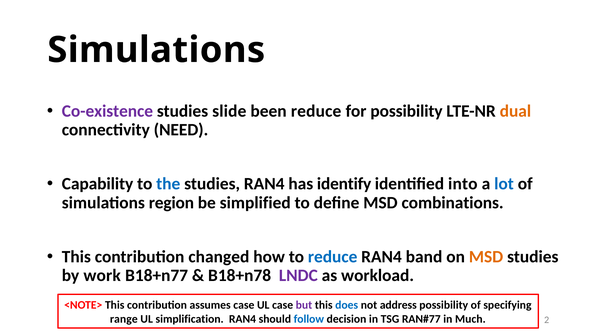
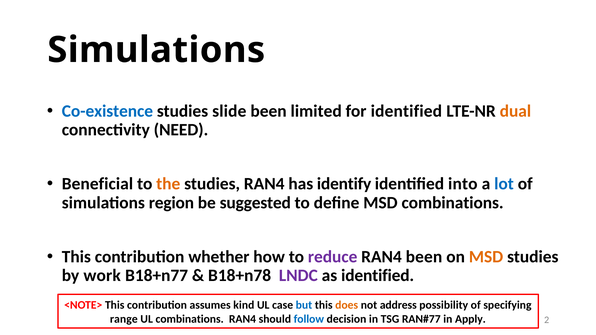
Co-existence colour: purple -> blue
been reduce: reduce -> limited
for possibility: possibility -> identified
Capability: Capability -> Beneficial
the colour: blue -> orange
simplified: simplified -> suggested
changed: changed -> whether
reduce at (333, 257) colour: blue -> purple
RAN4 band: band -> been
as workload: workload -> identified
assumes case: case -> kind
but colour: purple -> blue
does colour: blue -> orange
UL simplification: simplification -> combinations
Much: Much -> Apply
